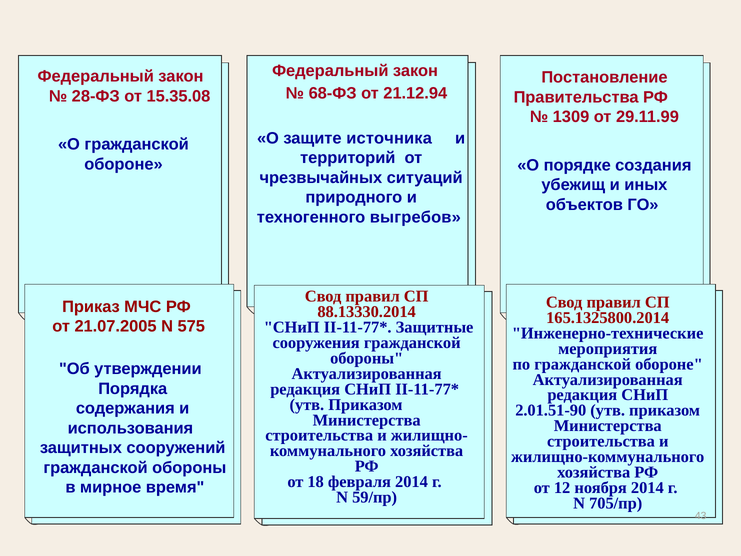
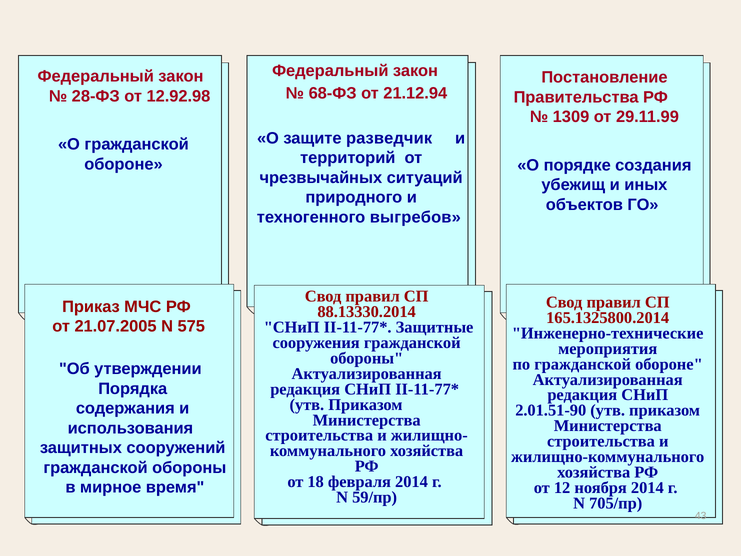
15.35.08: 15.35.08 -> 12.92.98
источника: источника -> разведчик
